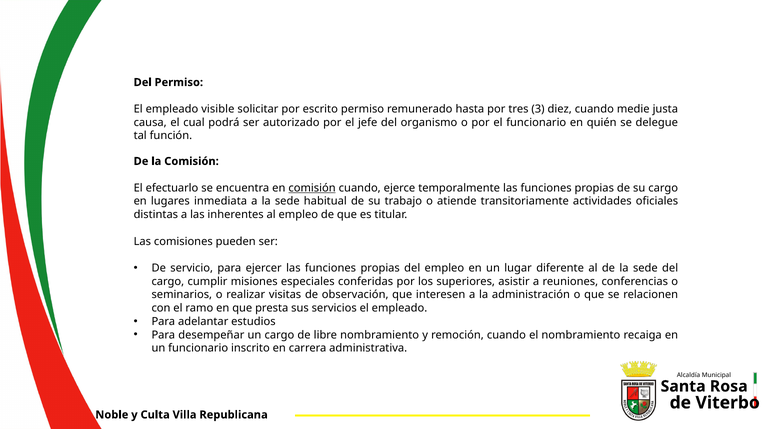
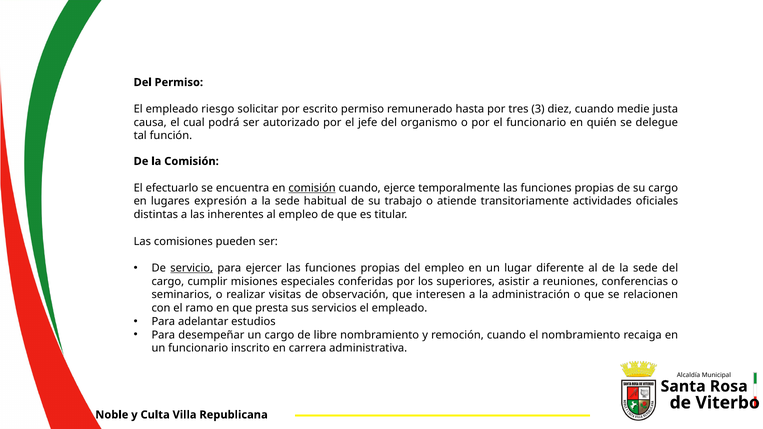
visible: visible -> riesgo
inmediata: inmediata -> expresión
servicio underline: none -> present
